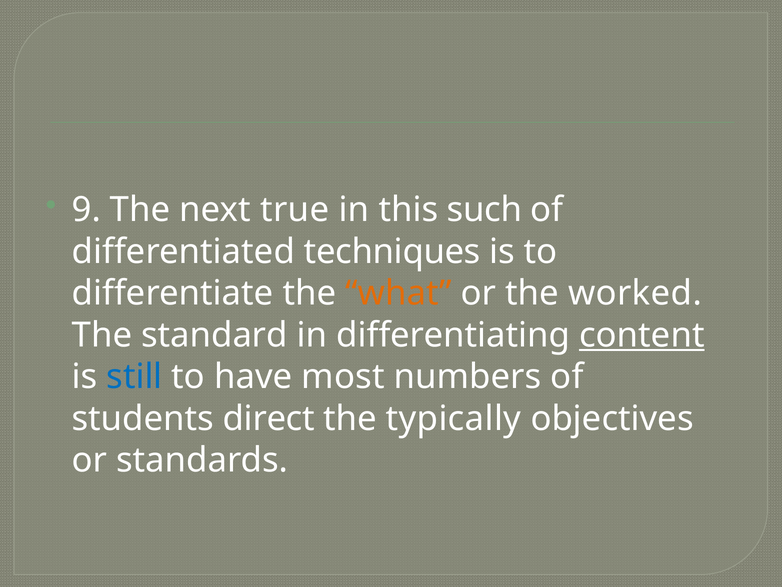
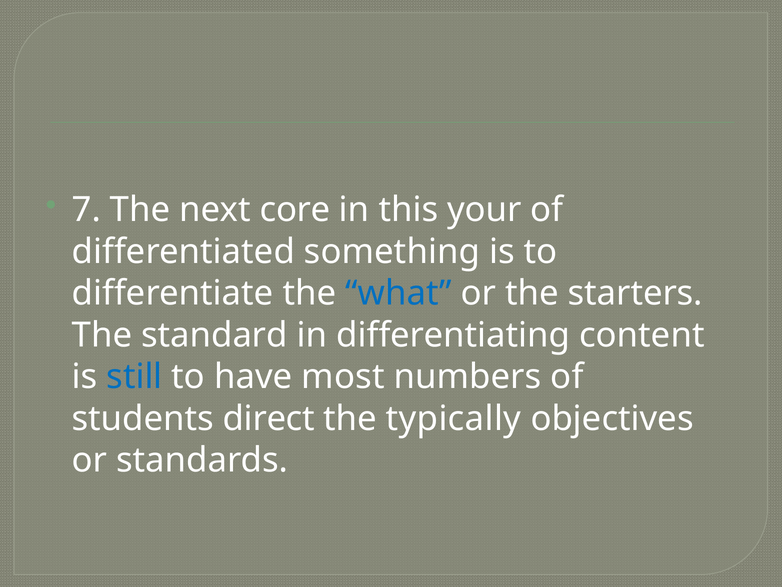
9: 9 -> 7
true: true -> core
such: such -> your
techniques: techniques -> something
what colour: orange -> blue
worked: worked -> starters
content underline: present -> none
